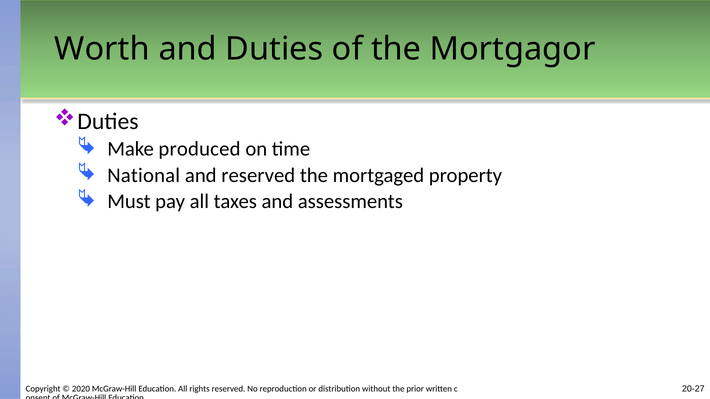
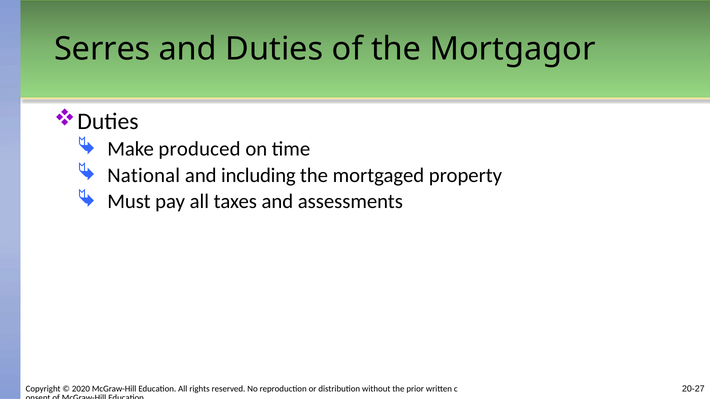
Worth: Worth -> Serres
and reserved: reserved -> including
